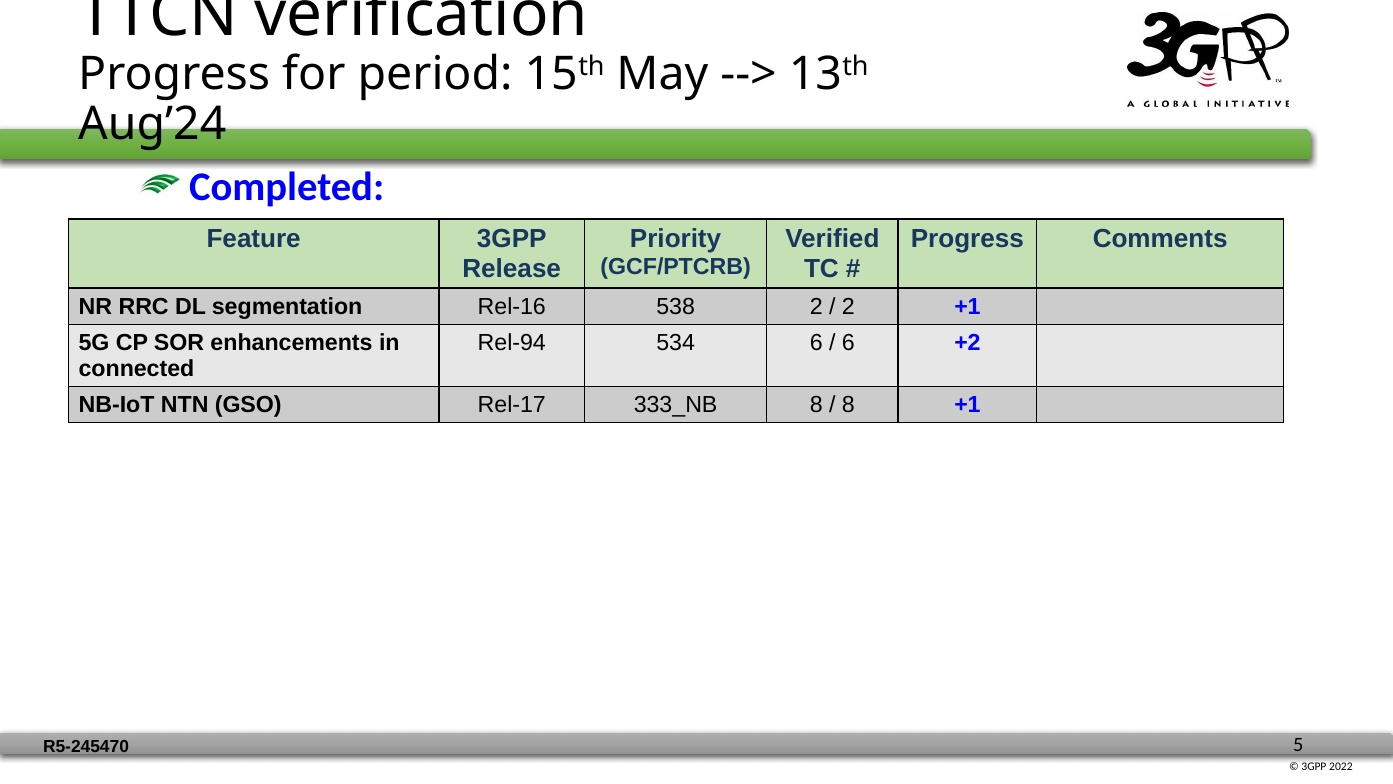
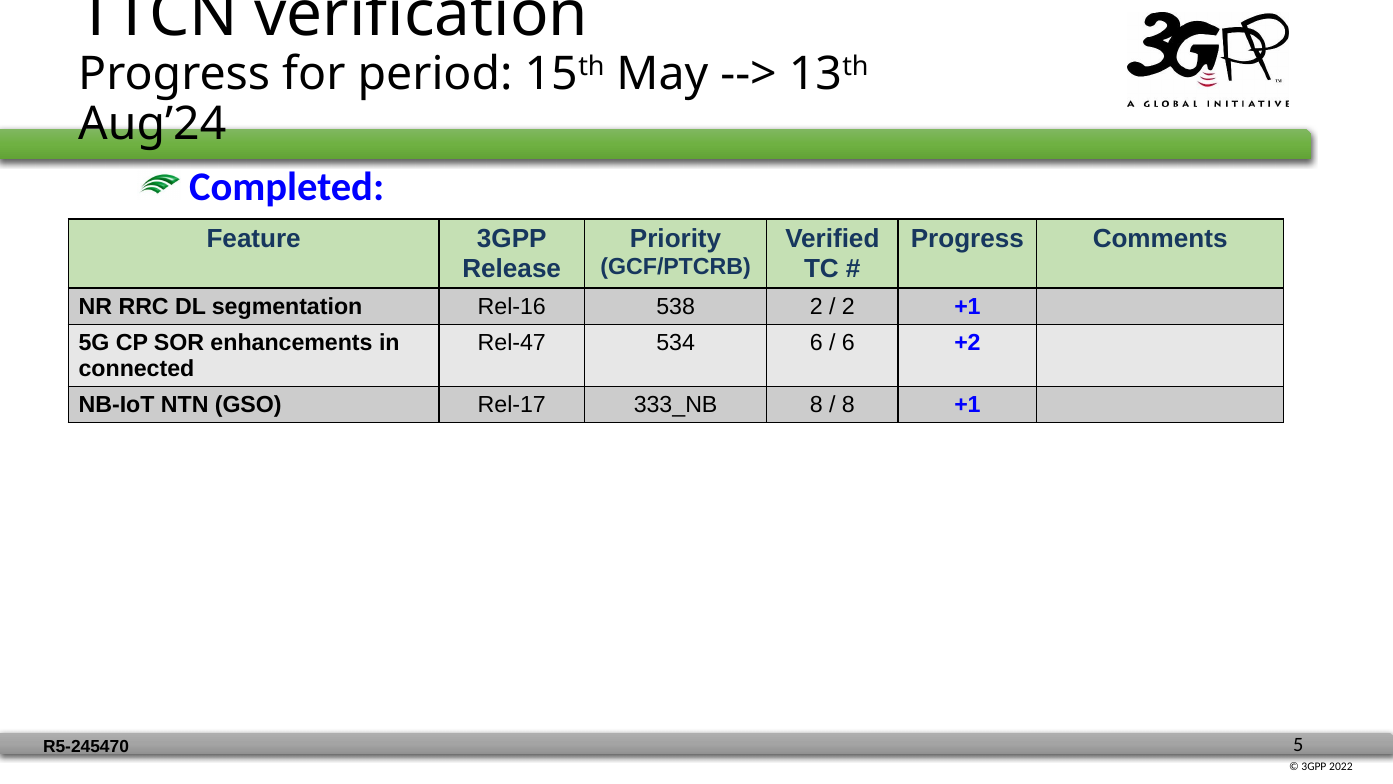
Rel-94: Rel-94 -> Rel-47
